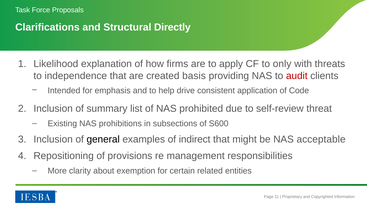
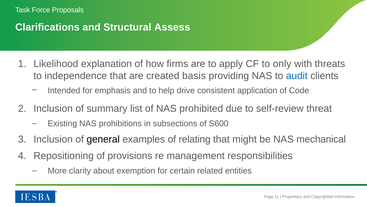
Directly: Directly -> Assess
audit colour: red -> blue
indirect: indirect -> relating
acceptable: acceptable -> mechanical
